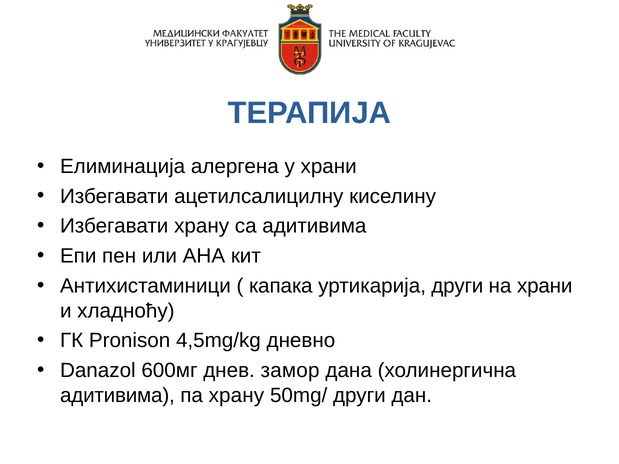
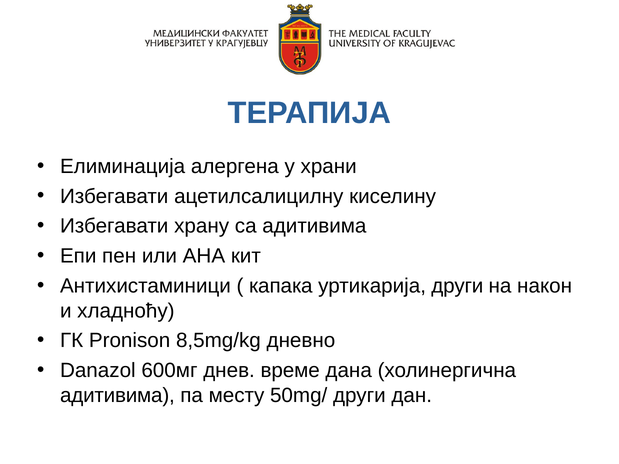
на храни: храни -> након
4,5mg/kg: 4,5mg/kg -> 8,5mg/kg
замор: замор -> време
па храну: храну -> месту
